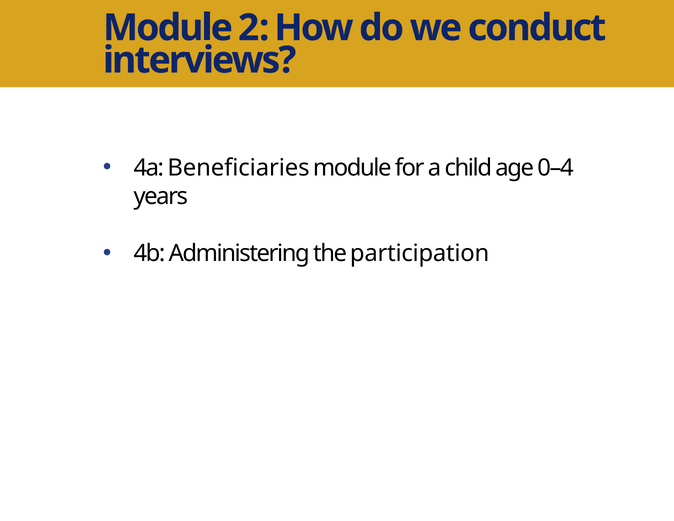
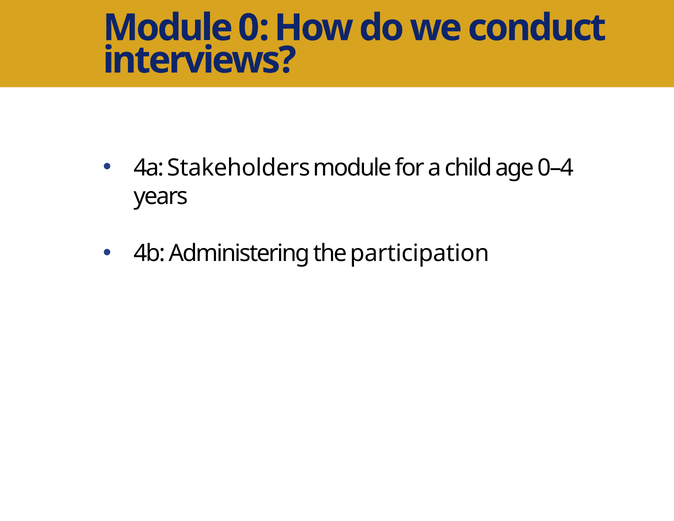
2: 2 -> 0
Beneficiaries: Beneficiaries -> Stakeholders
